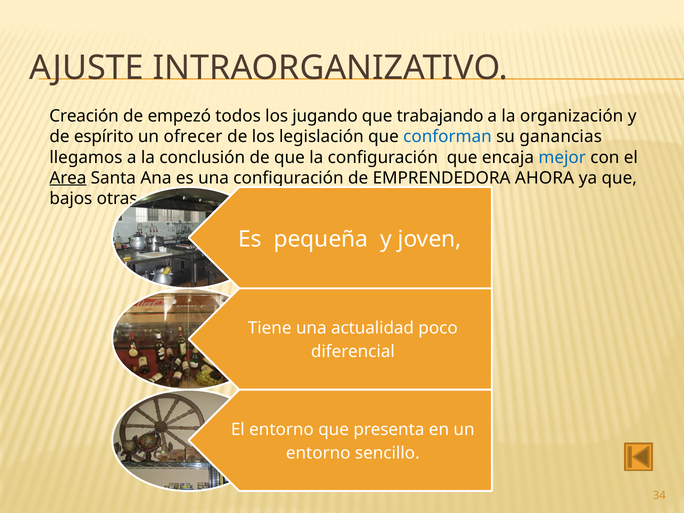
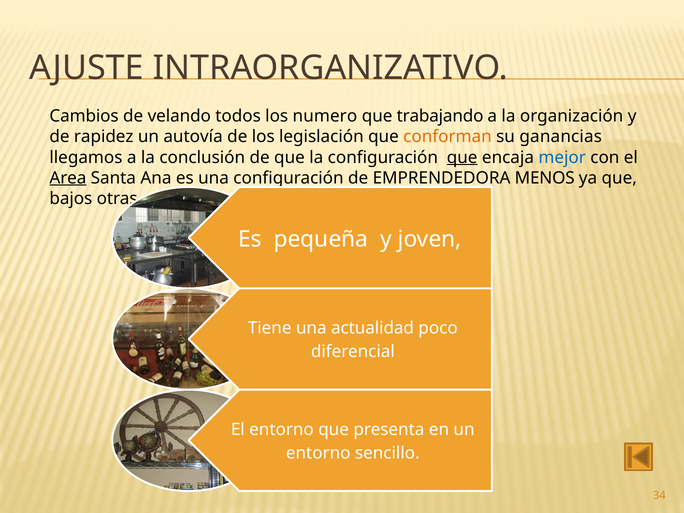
Creación: Creación -> Cambios
empezó: empezó -> velando
jugando: jugando -> numero
espírito: espírito -> rapidez
ofrecer: ofrecer -> autovía
conforman colour: blue -> orange
que at (462, 157) underline: none -> present
AHORA: AHORA -> MENOS
